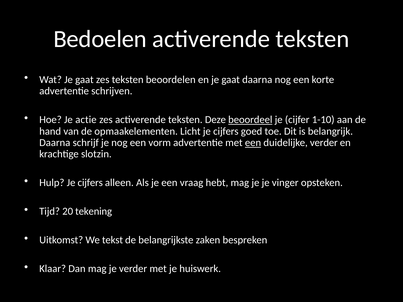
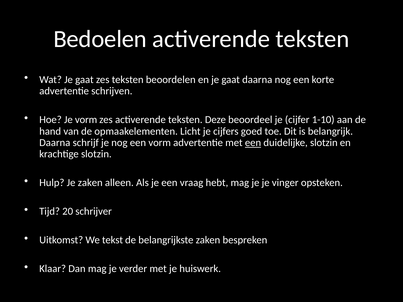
Je actie: actie -> vorm
beoordeel underline: present -> none
duidelijke verder: verder -> slotzin
Hulp Je cijfers: cijfers -> zaken
tekening: tekening -> schrijver
